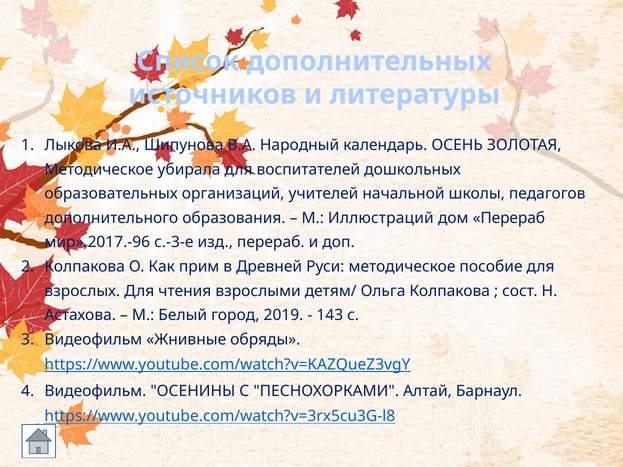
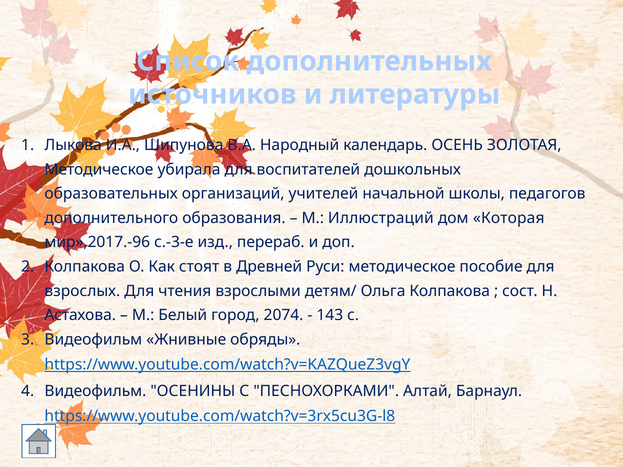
дом Перераб: Перераб -> Которая
прим: прим -> стоят
2019: 2019 -> 2074
